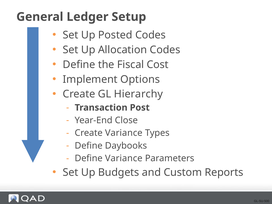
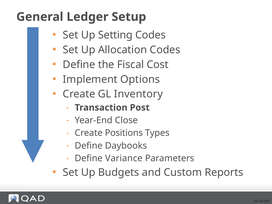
Posted: Posted -> Setting
Hierarchy: Hierarchy -> Inventory
Create Variance: Variance -> Positions
